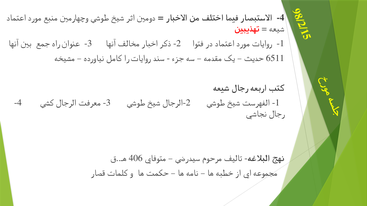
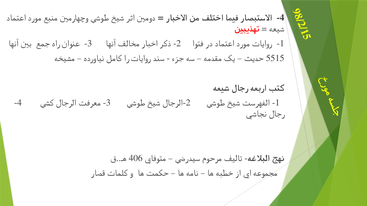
6511: 6511 -> 5515
